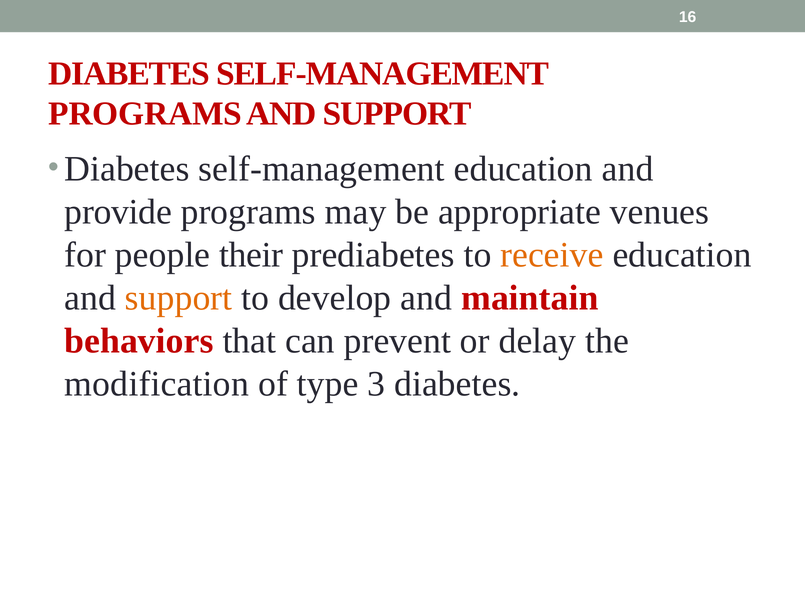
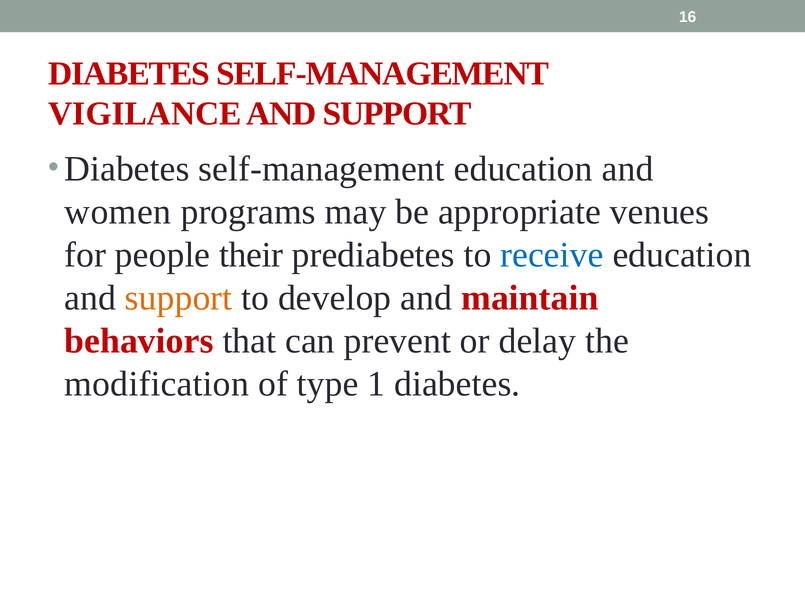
PROGRAMS at (145, 114): PROGRAMS -> VIGILANCE
provide: provide -> women
receive colour: orange -> blue
3: 3 -> 1
